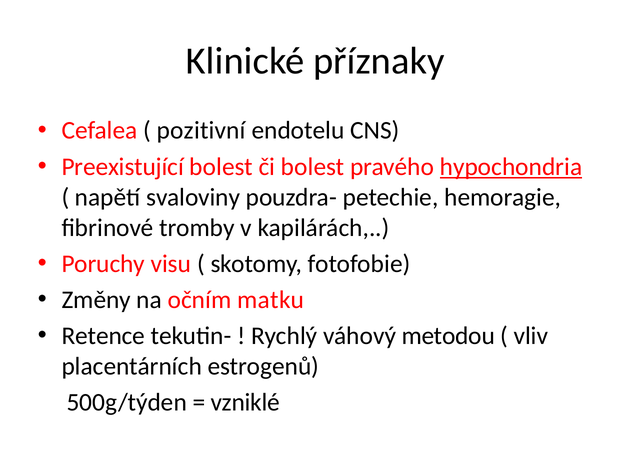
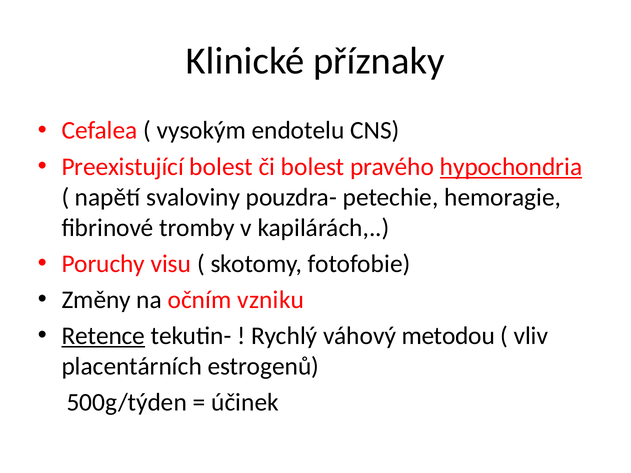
pozitivní: pozitivní -> vysokým
matku: matku -> vzniku
Retence underline: none -> present
vzniklé: vzniklé -> účinek
